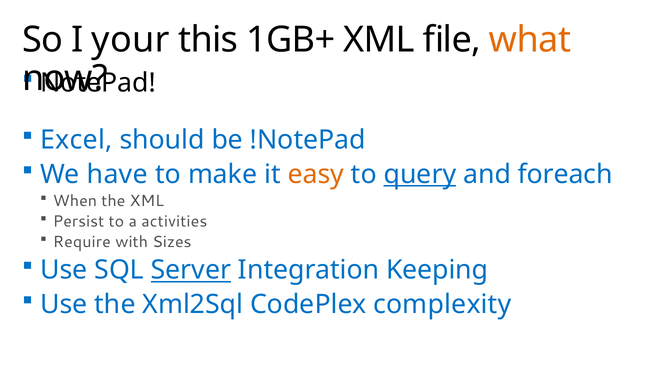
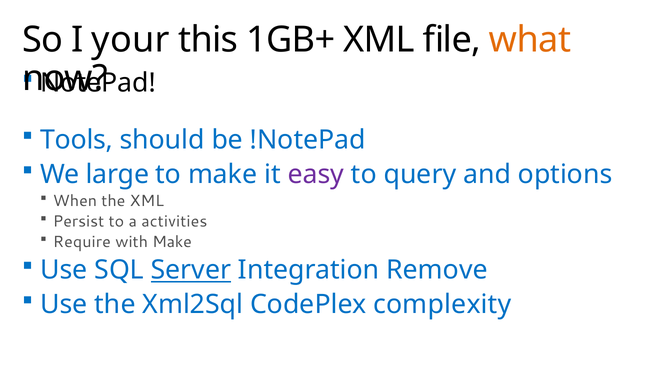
Excel: Excel -> Tools
have: have -> large
easy colour: orange -> purple
query underline: present -> none
foreach: foreach -> options
with Sizes: Sizes -> Make
Keeping: Keeping -> Remove
